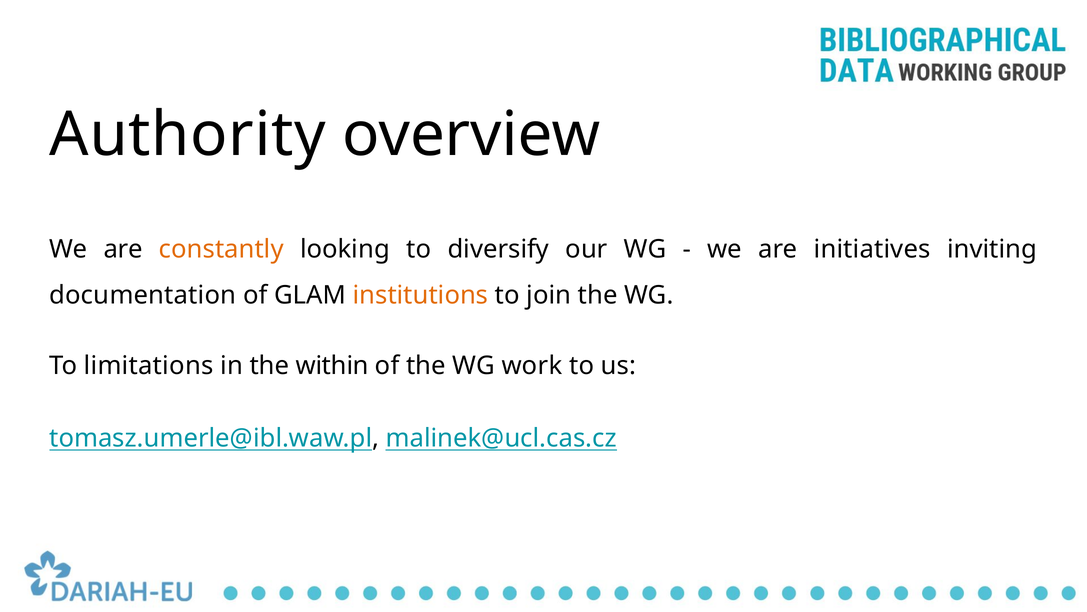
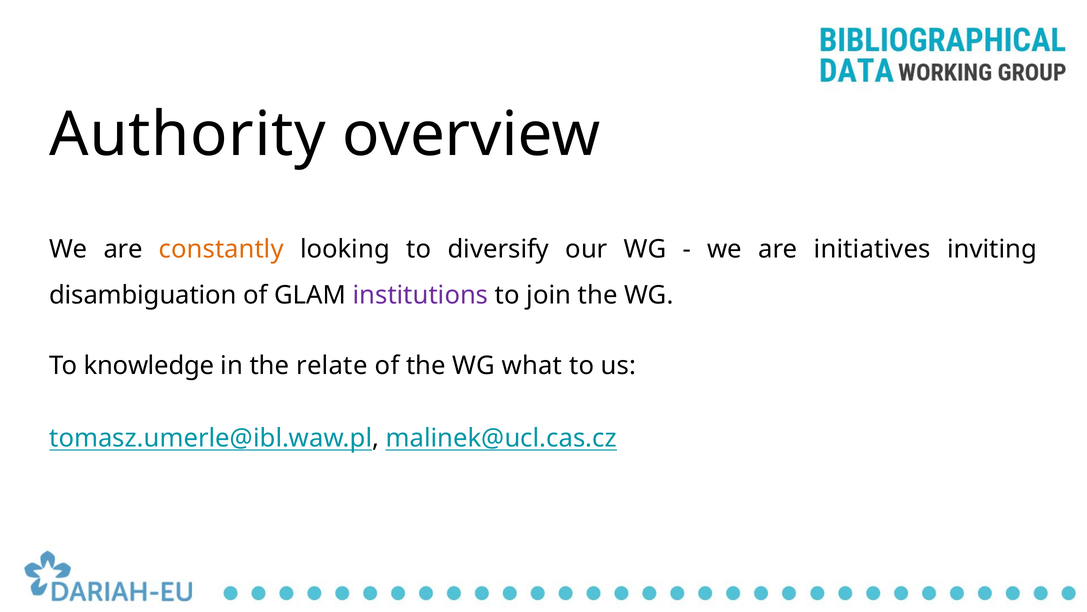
documentation: documentation -> disambiguation
institutions colour: orange -> purple
limitations: limitations -> knowledge
within: within -> relate
work: work -> what
